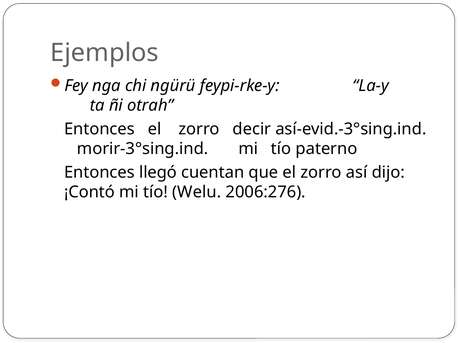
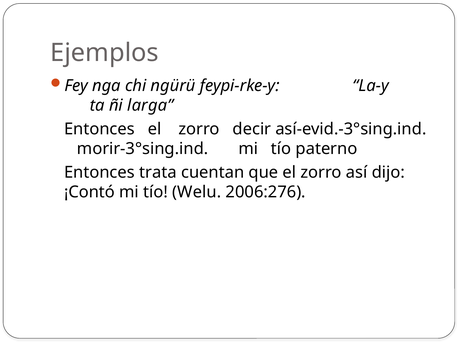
otrah: otrah -> larga
llegó: llegó -> trata
